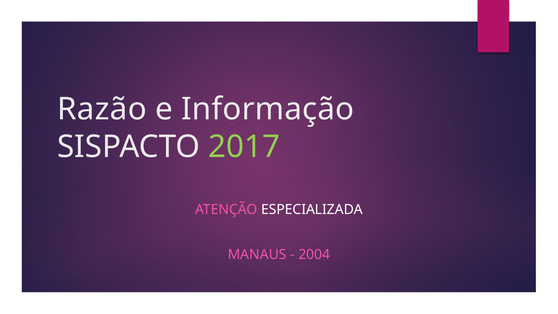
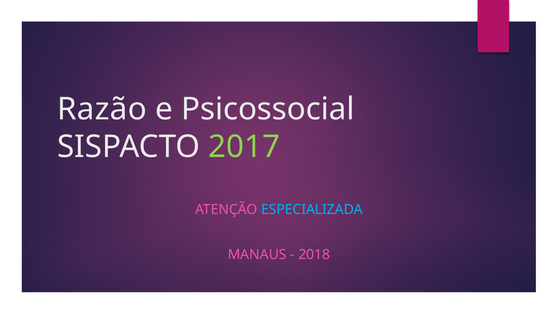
Informação: Informação -> Psicossocial
ESPECIALIZADA colour: white -> light blue
2004: 2004 -> 2018
